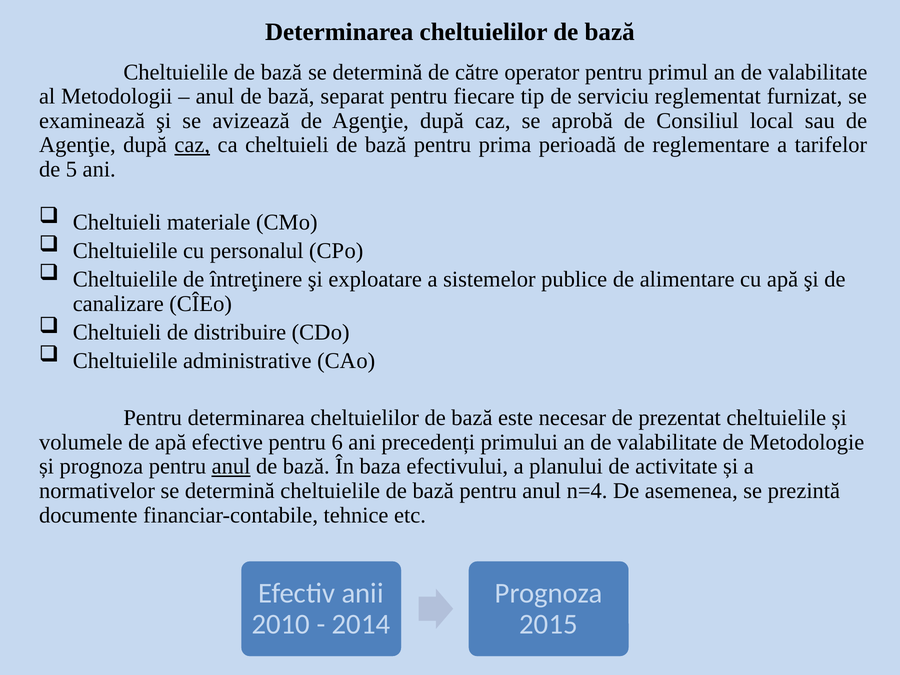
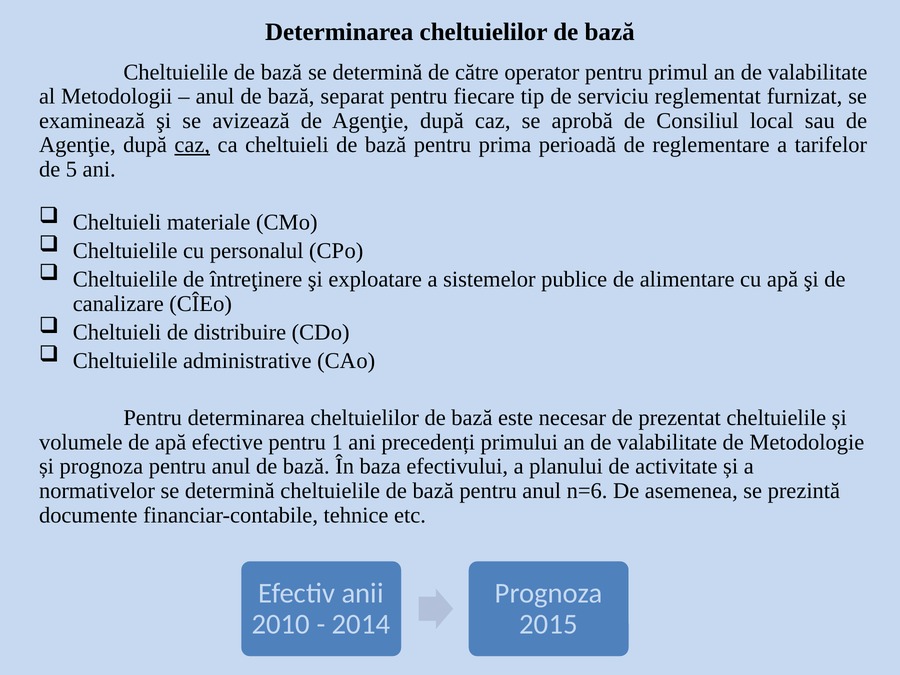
6: 6 -> 1
anul at (231, 467) underline: present -> none
n=4: n=4 -> n=6
